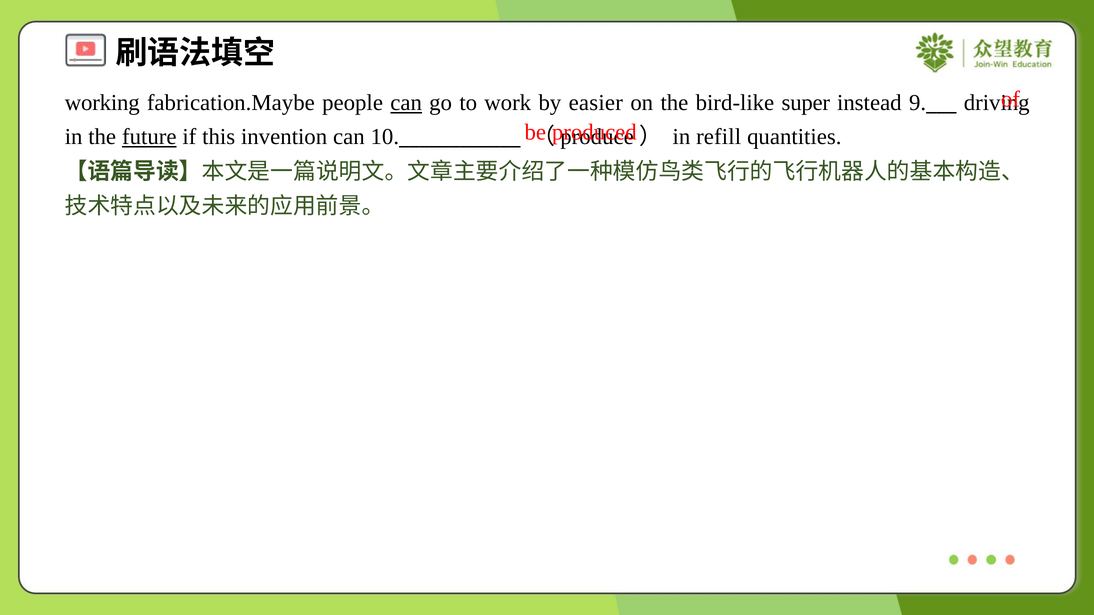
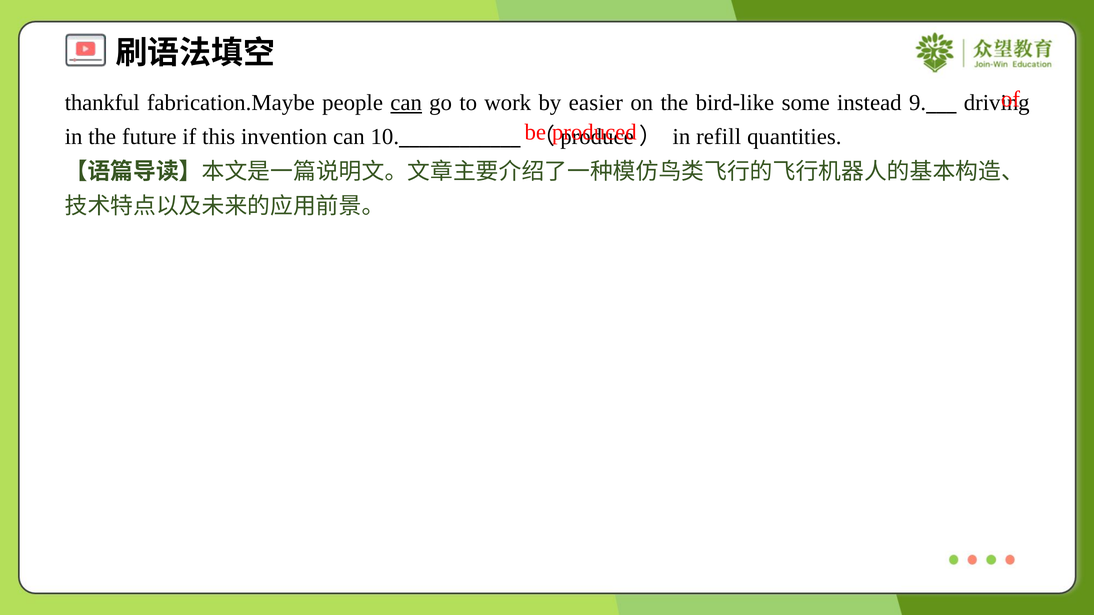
working: working -> thankful
super: super -> some
future underline: present -> none
